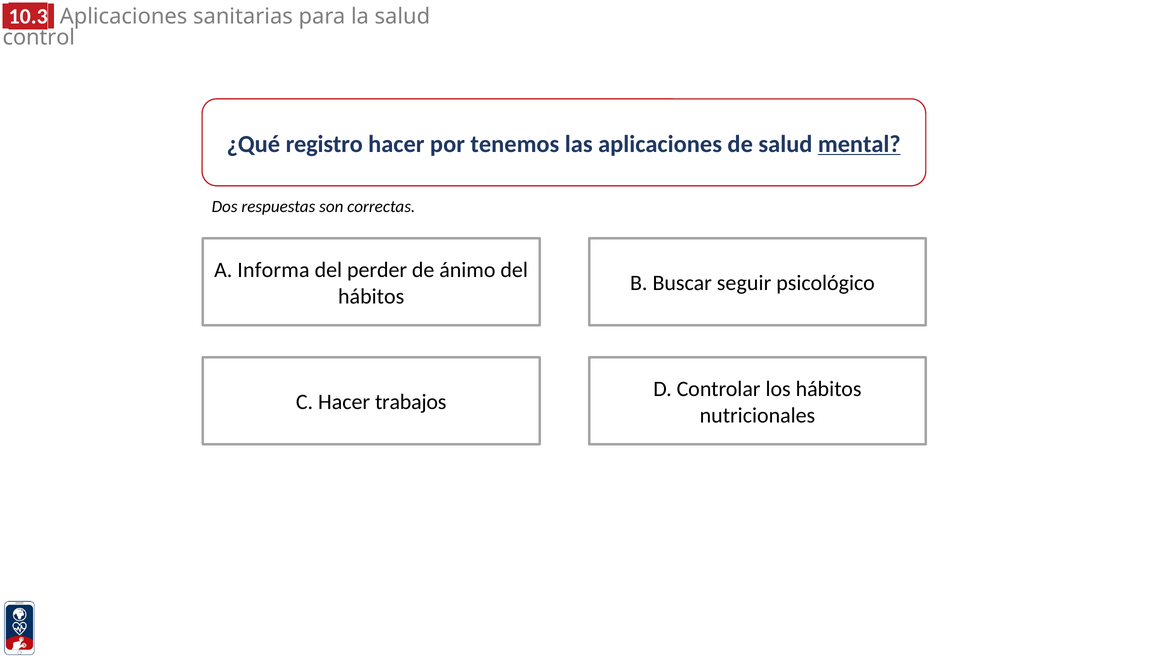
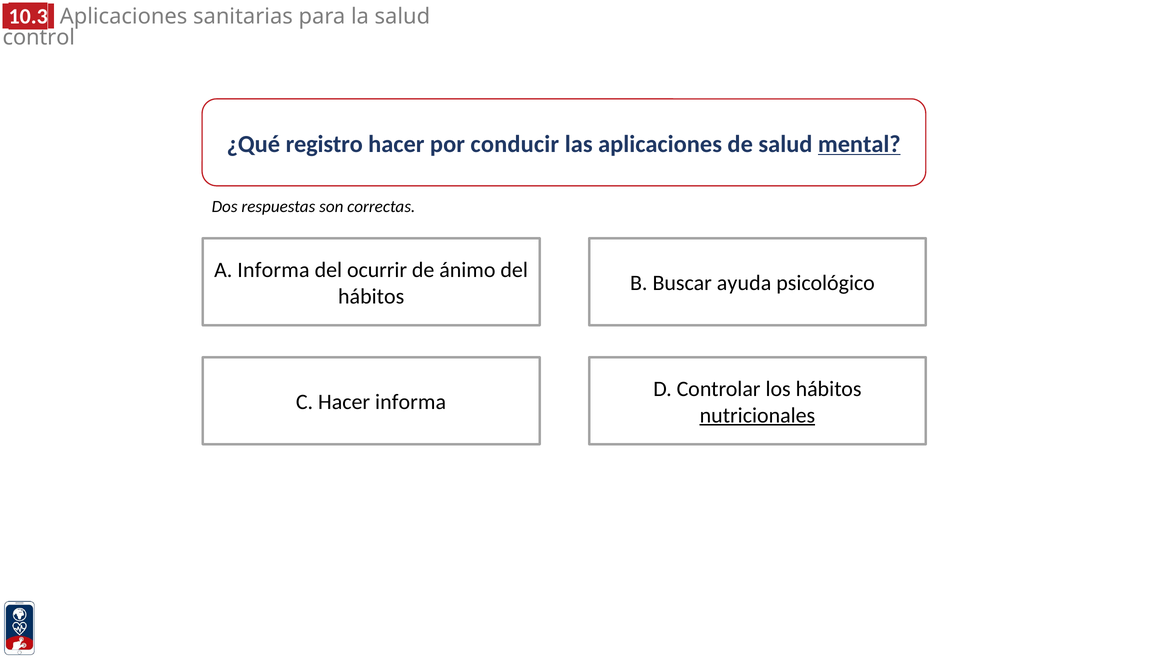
tenemos: tenemos -> conducir
perder: perder -> ocurrir
seguir: seguir -> ayuda
Hacer trabajos: trabajos -> informa
nutricionales underline: none -> present
